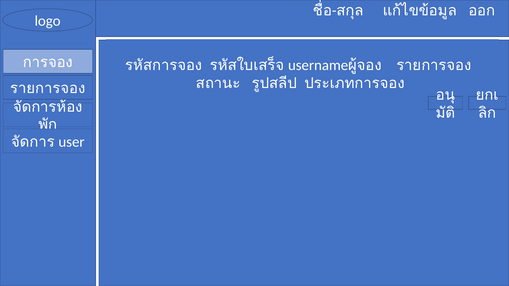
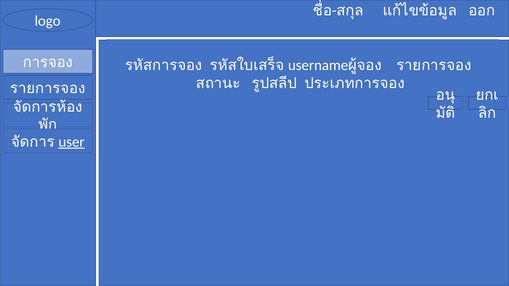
user underline: none -> present
